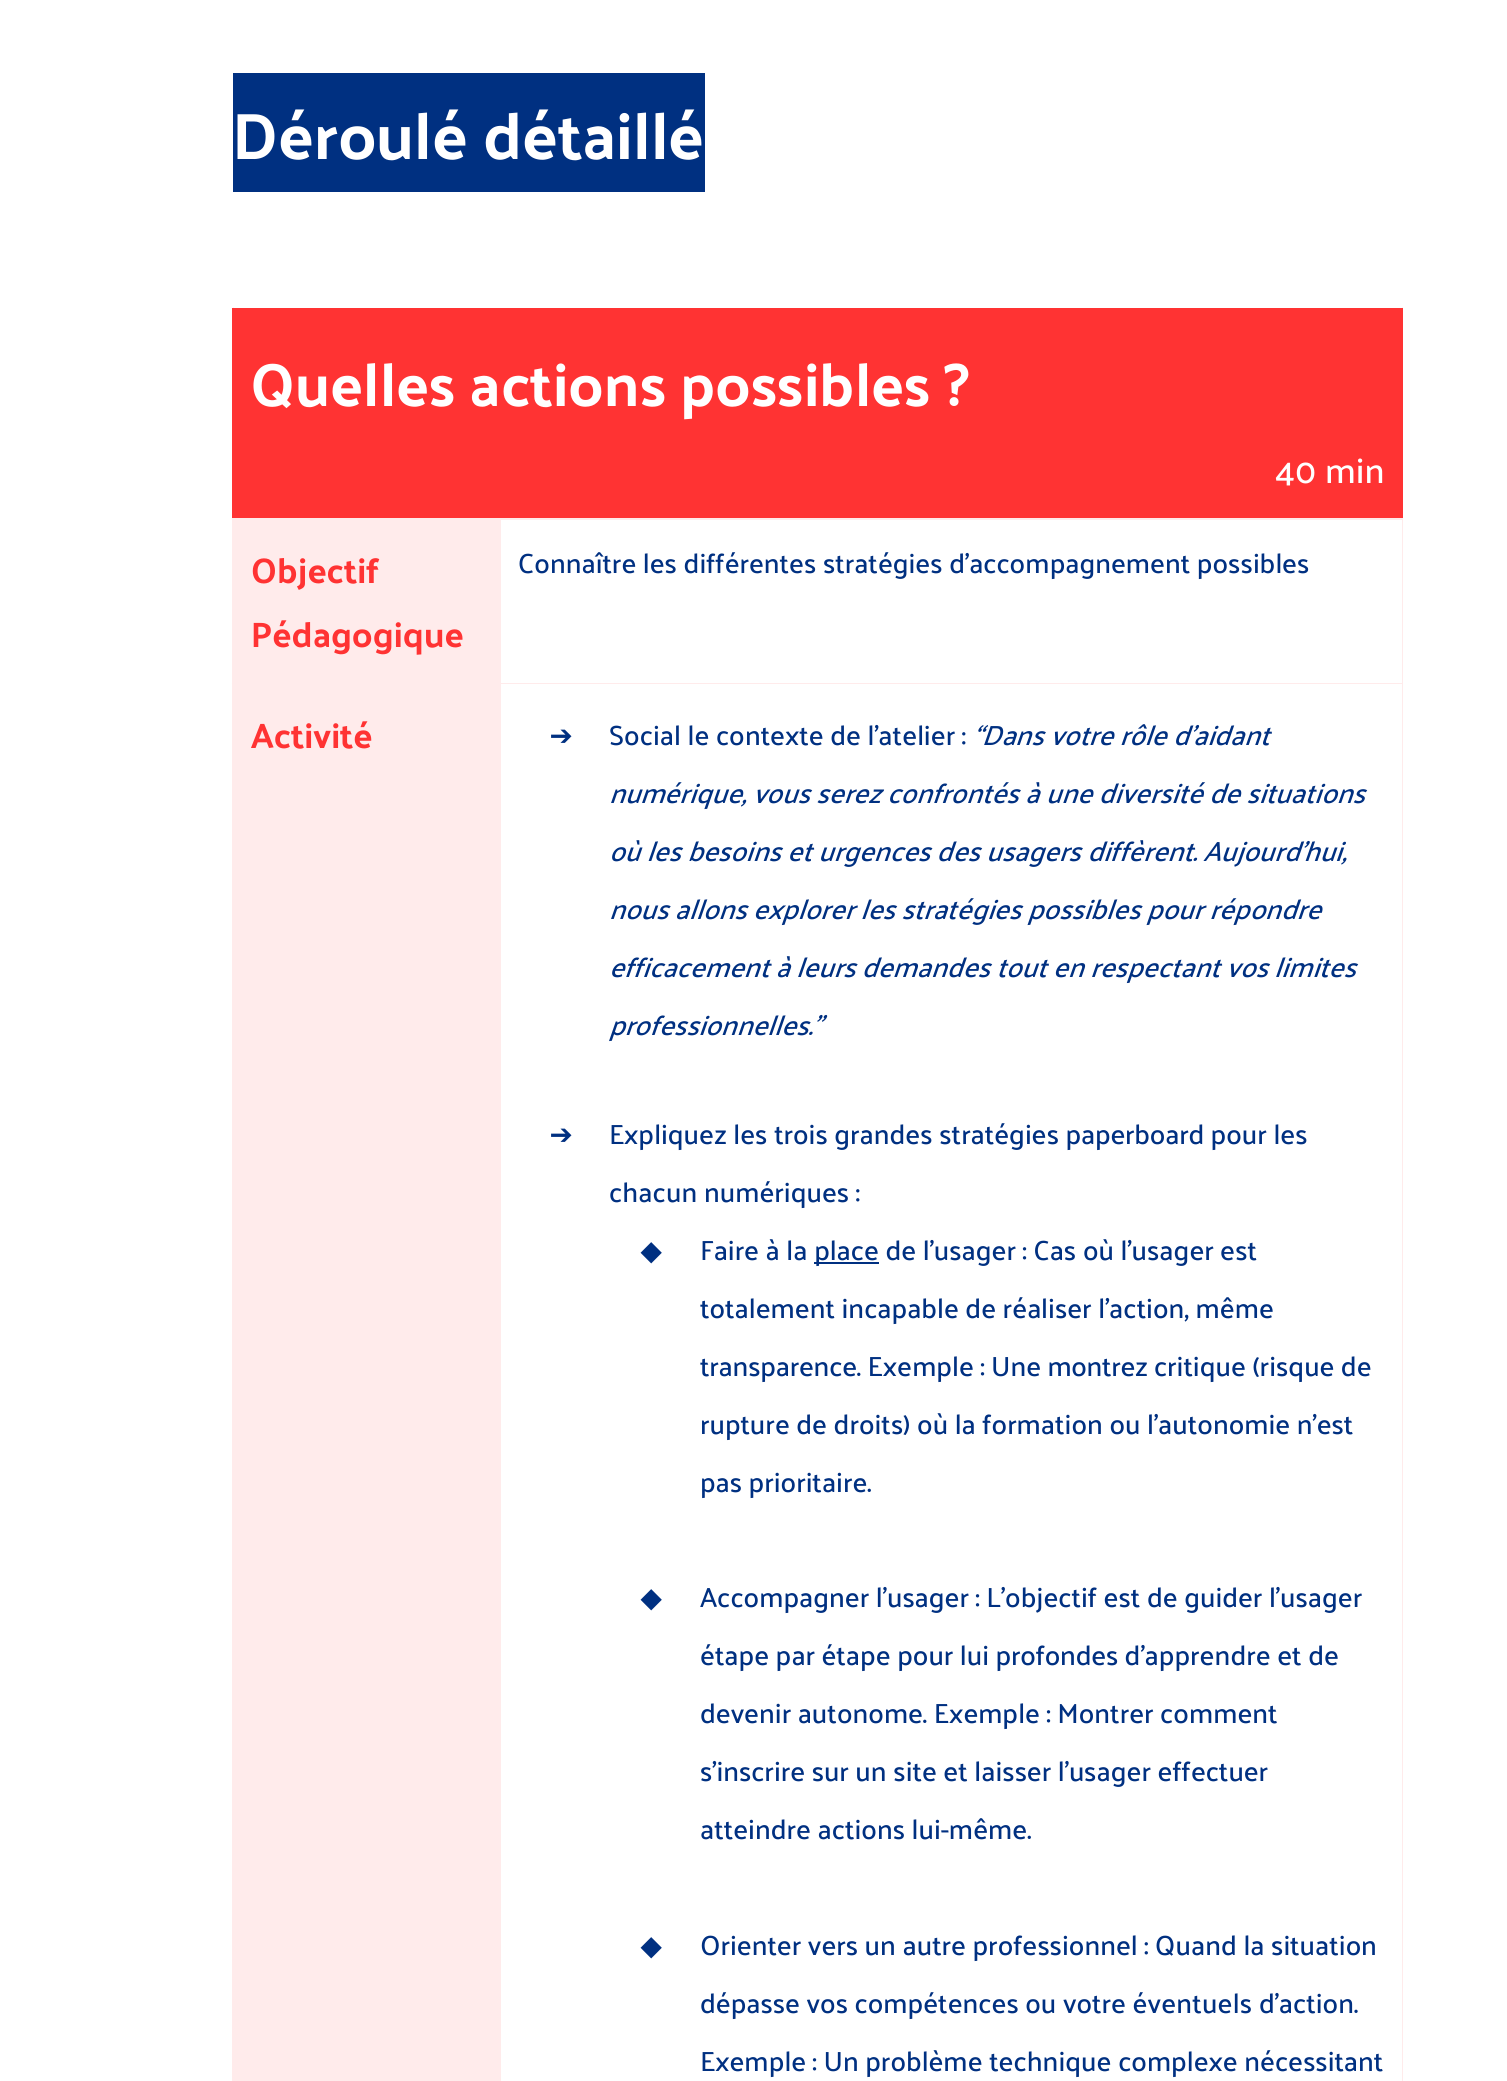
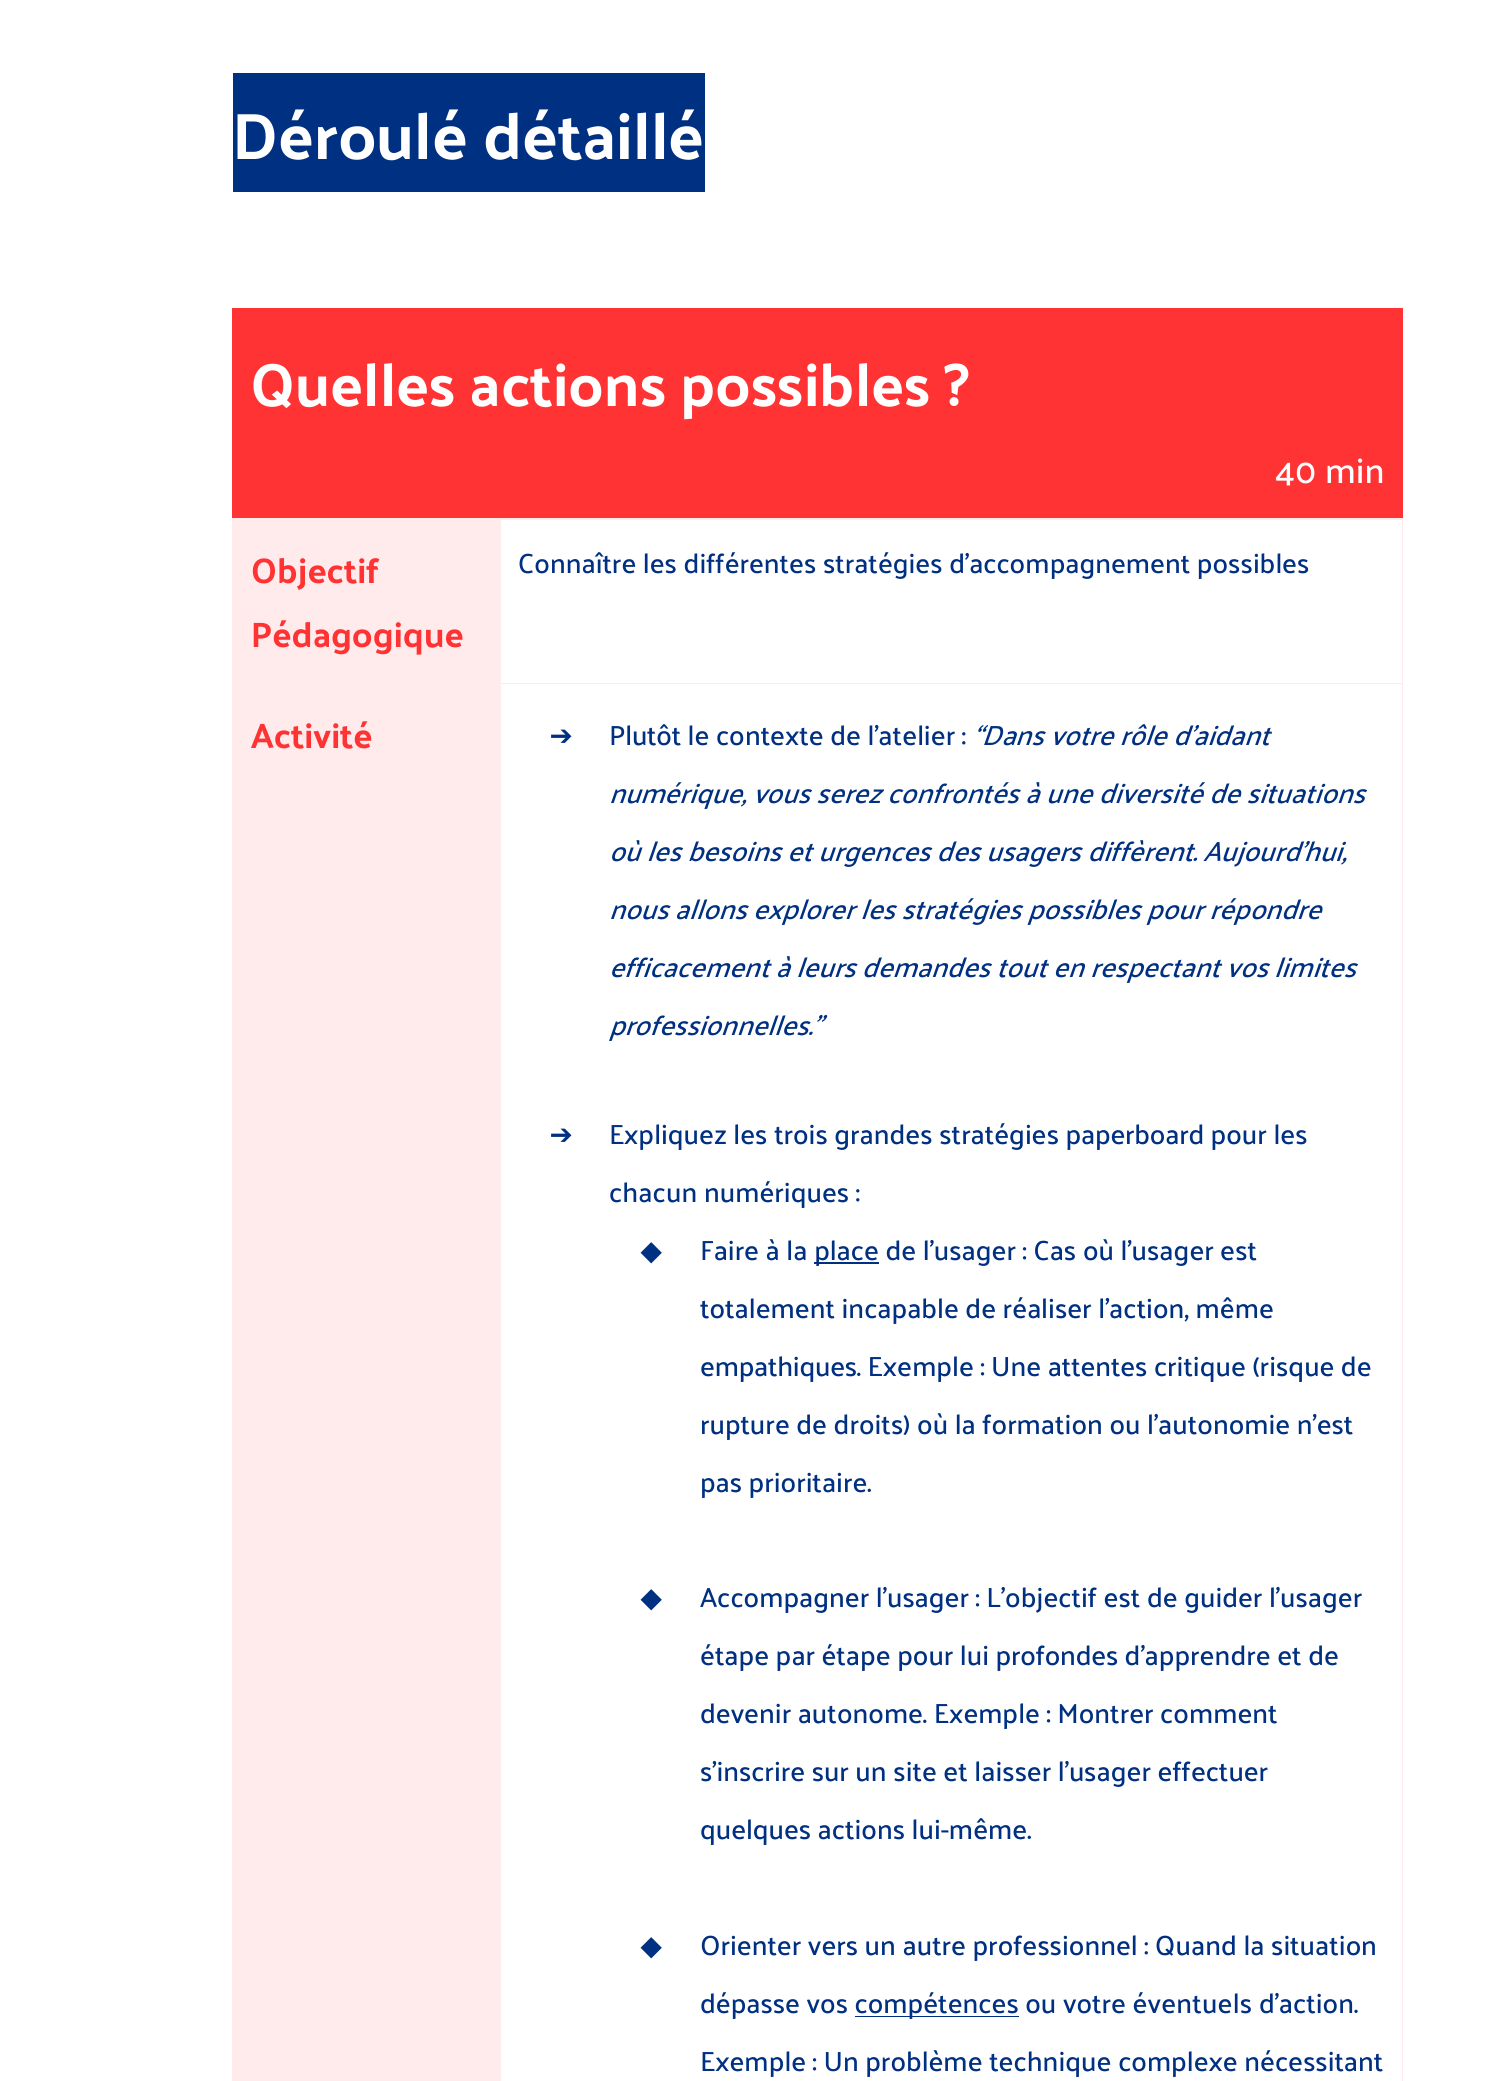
Social at (645, 737): Social -> Plutôt
transparence: transparence -> empathiques
montrez: montrez -> attentes
atteindre: atteindre -> quelques
compétences underline: none -> present
